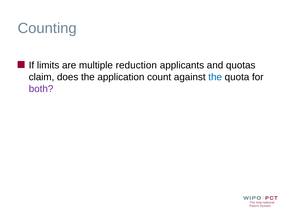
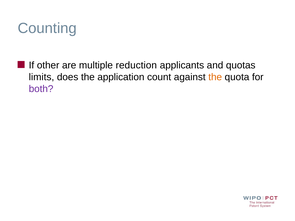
limits: limits -> other
claim: claim -> limits
the at (215, 77) colour: blue -> orange
